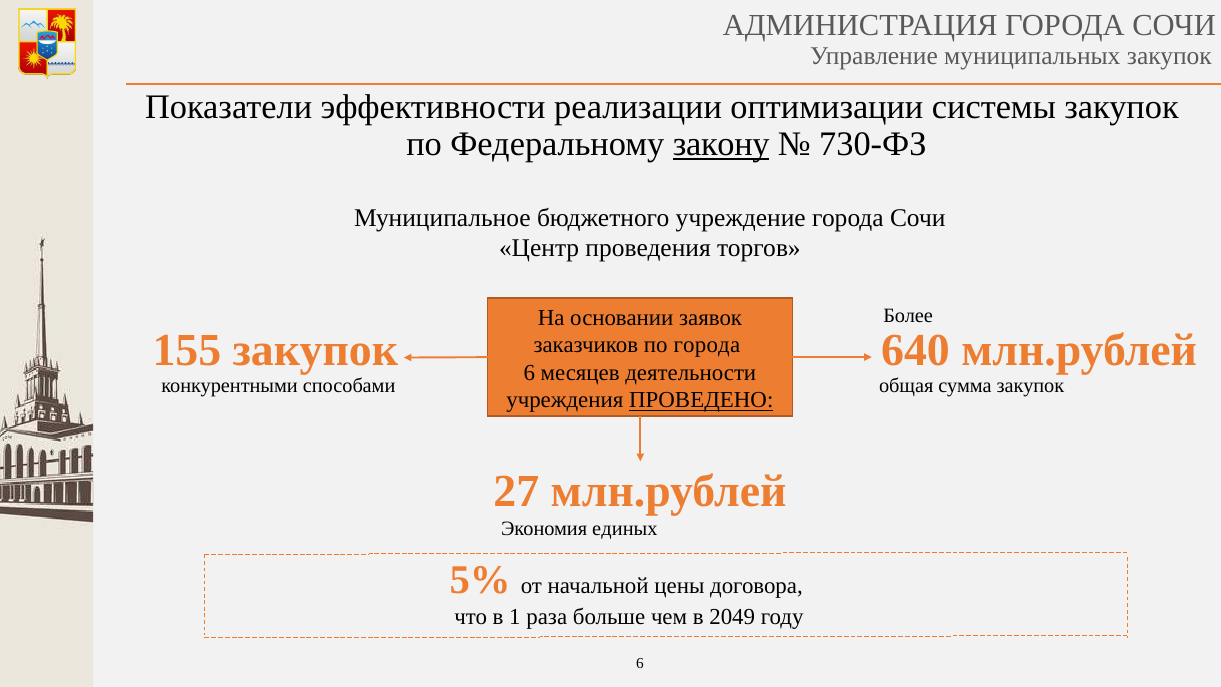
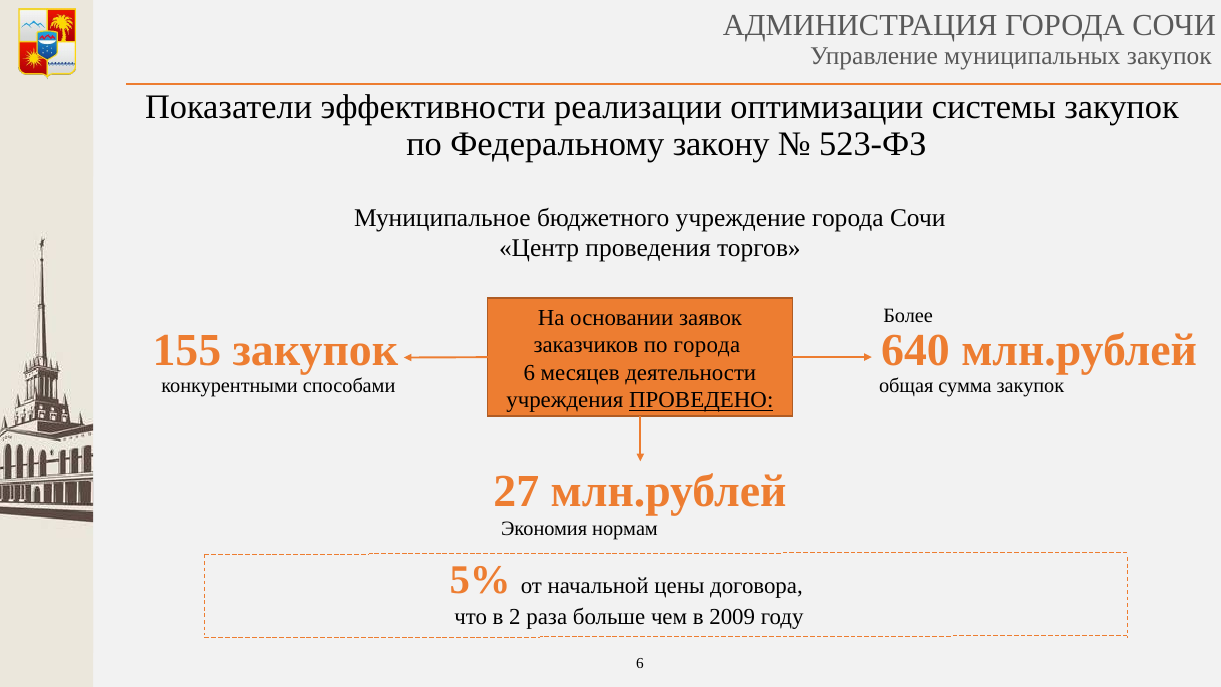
закону underline: present -> none
730-ФЗ: 730-ФЗ -> 523-ФЗ
единых: единых -> нормам
1: 1 -> 2
2049: 2049 -> 2009
